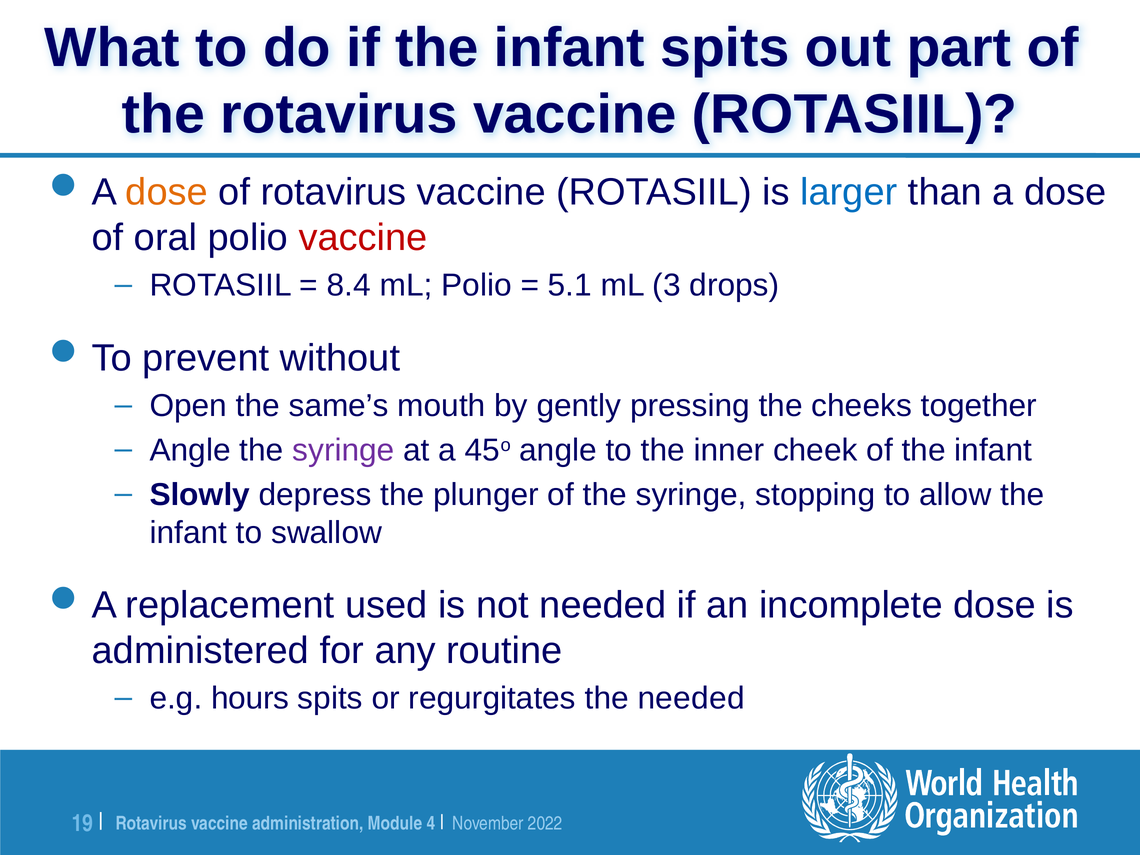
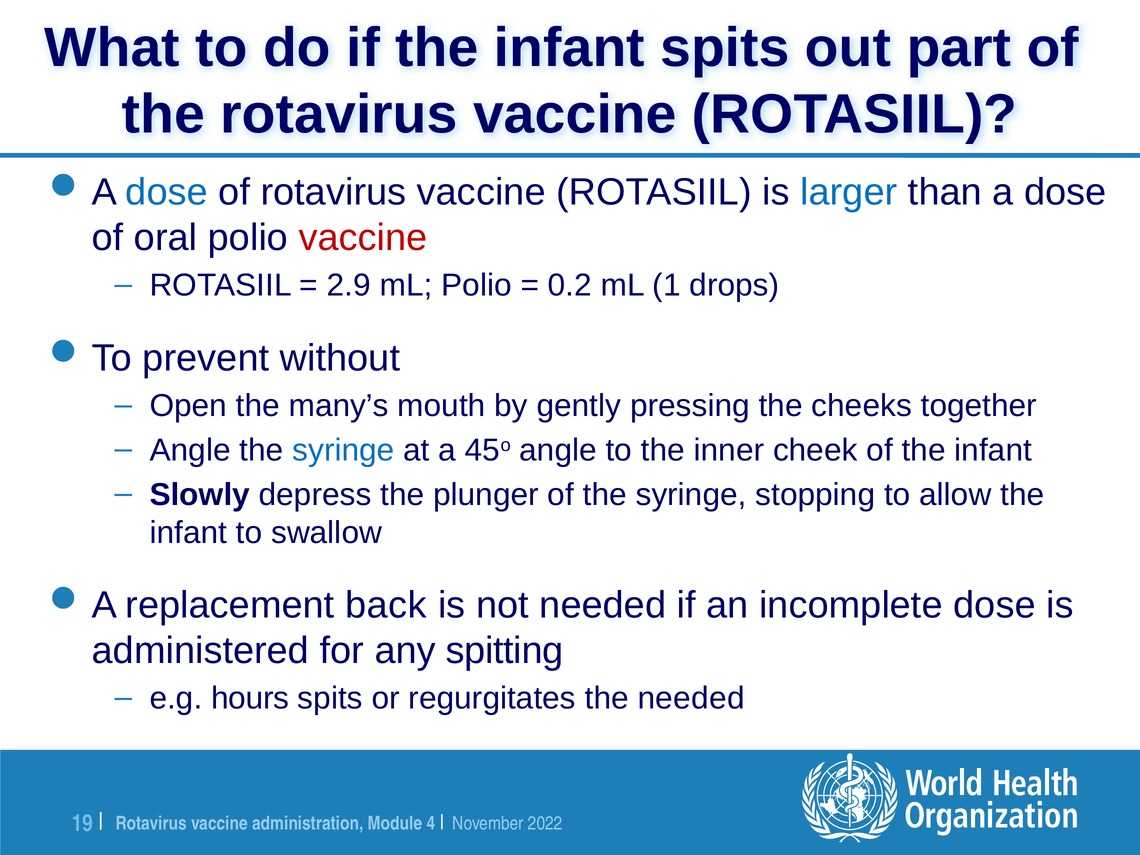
dose at (167, 192) colour: orange -> blue
8.4: 8.4 -> 2.9
5.1: 5.1 -> 0.2
3: 3 -> 1
same’s: same’s -> many’s
syringe at (343, 450) colour: purple -> blue
used: used -> back
routine: routine -> spitting
